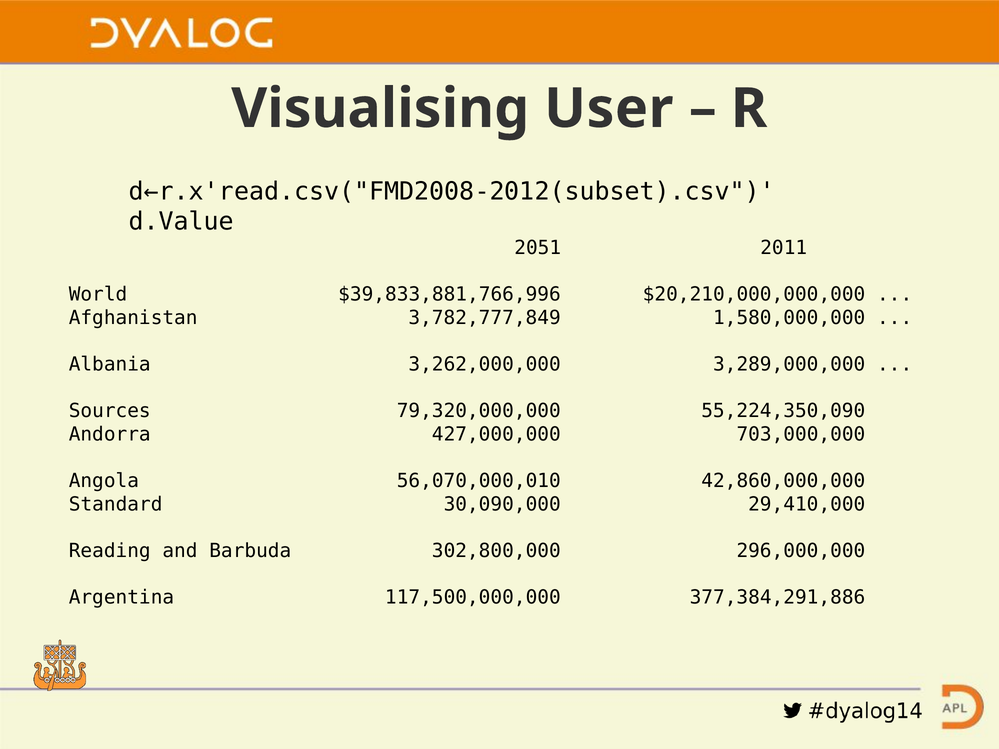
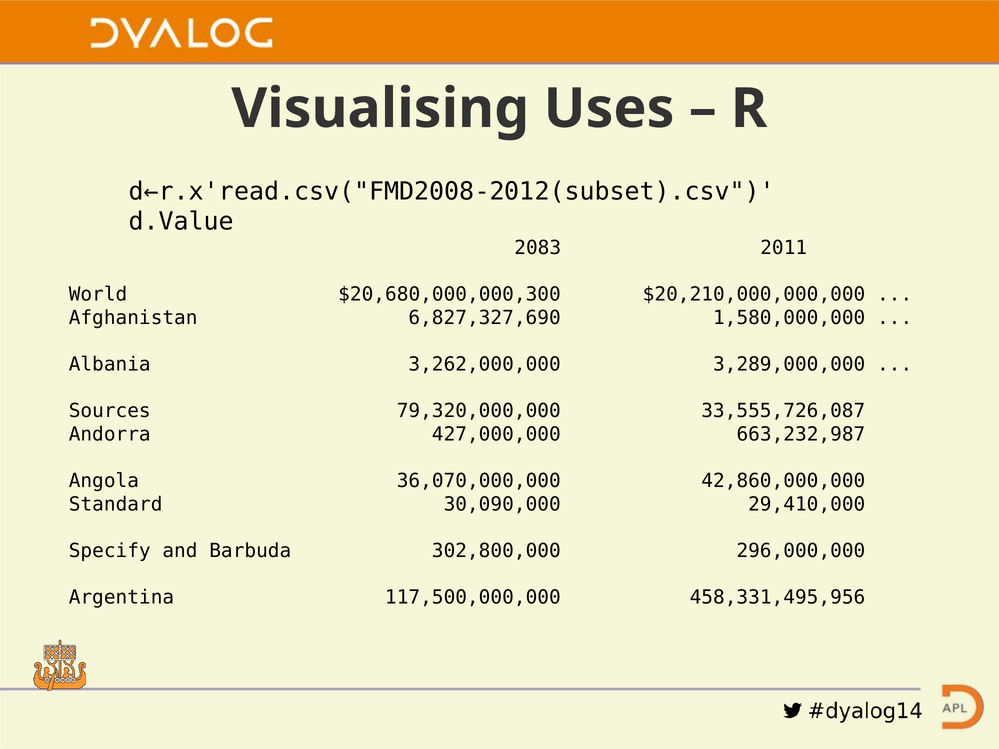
User: User -> Uses
2051: 2051 -> 2083
$39,833,881,766,996: $39,833,881,766,996 -> $20,680,000,000,300
3,782,777,849: 3,782,777,849 -> 6,827,327,690
55,224,350,090: 55,224,350,090 -> 33,555,726,087
703,000,000: 703,000,000 -> 663,232,987
56,070,000,010: 56,070,000,010 -> 36,070,000,000
Reading: Reading -> Specify
377,384,291,886: 377,384,291,886 -> 458,331,495,956
